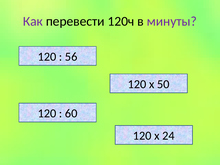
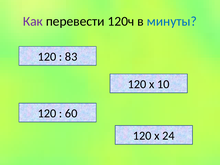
минуты colour: purple -> blue
56: 56 -> 83
50: 50 -> 10
